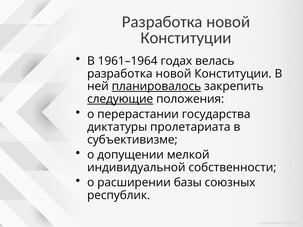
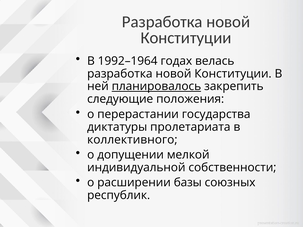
1961–1964: 1961–1964 -> 1992–1964
следующие underline: present -> none
субъективизме: субъективизме -> коллективного
